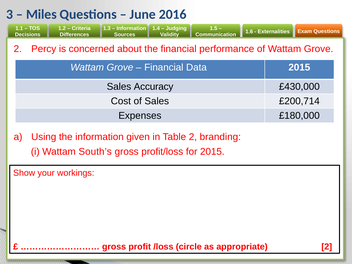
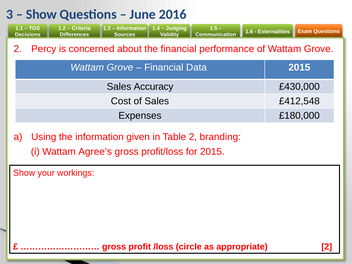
Miles at (41, 14): Miles -> Show
£200,714: £200,714 -> £412,548
South’s: South’s -> Agree’s
